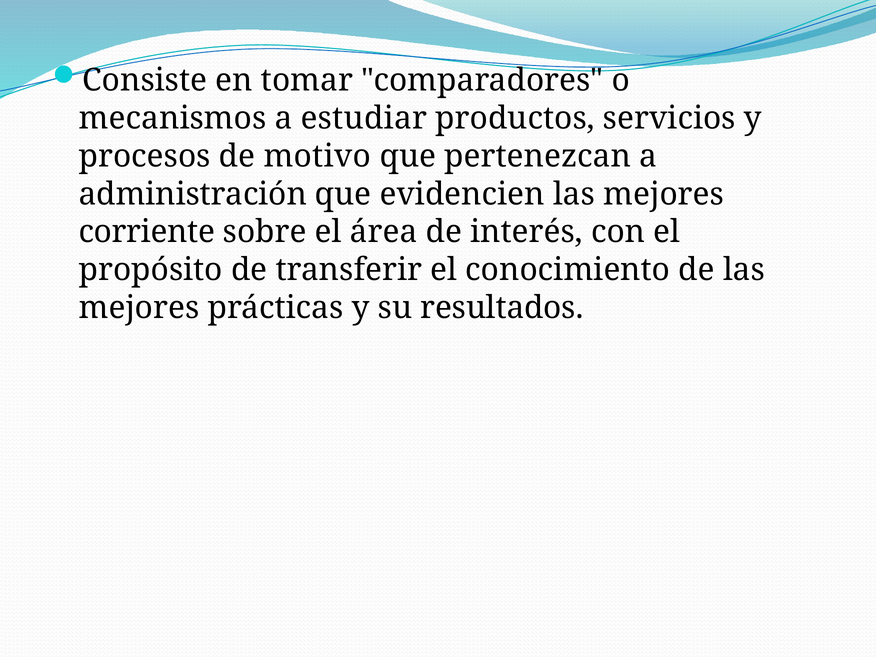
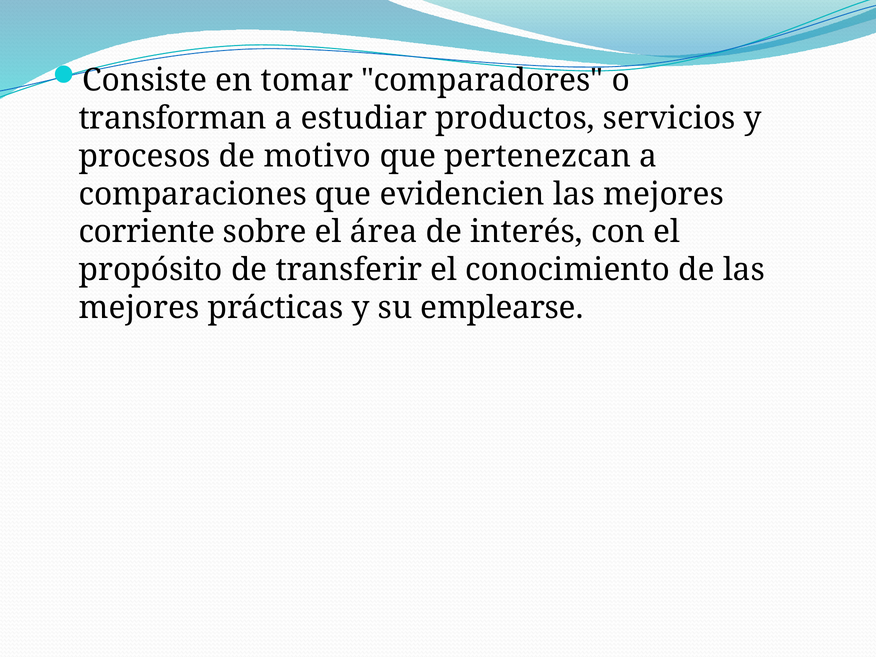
mecanismos: mecanismos -> transforman
administración: administración -> comparaciones
resultados: resultados -> emplearse
